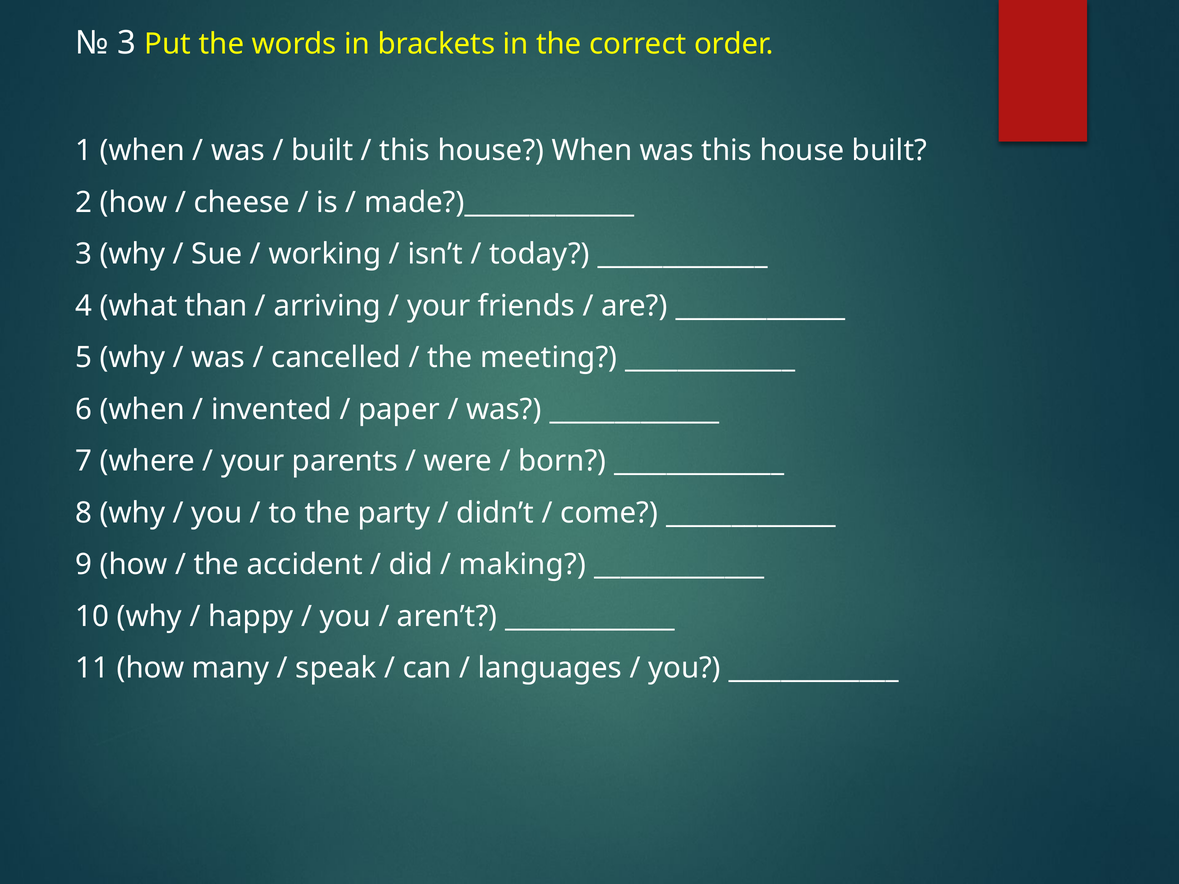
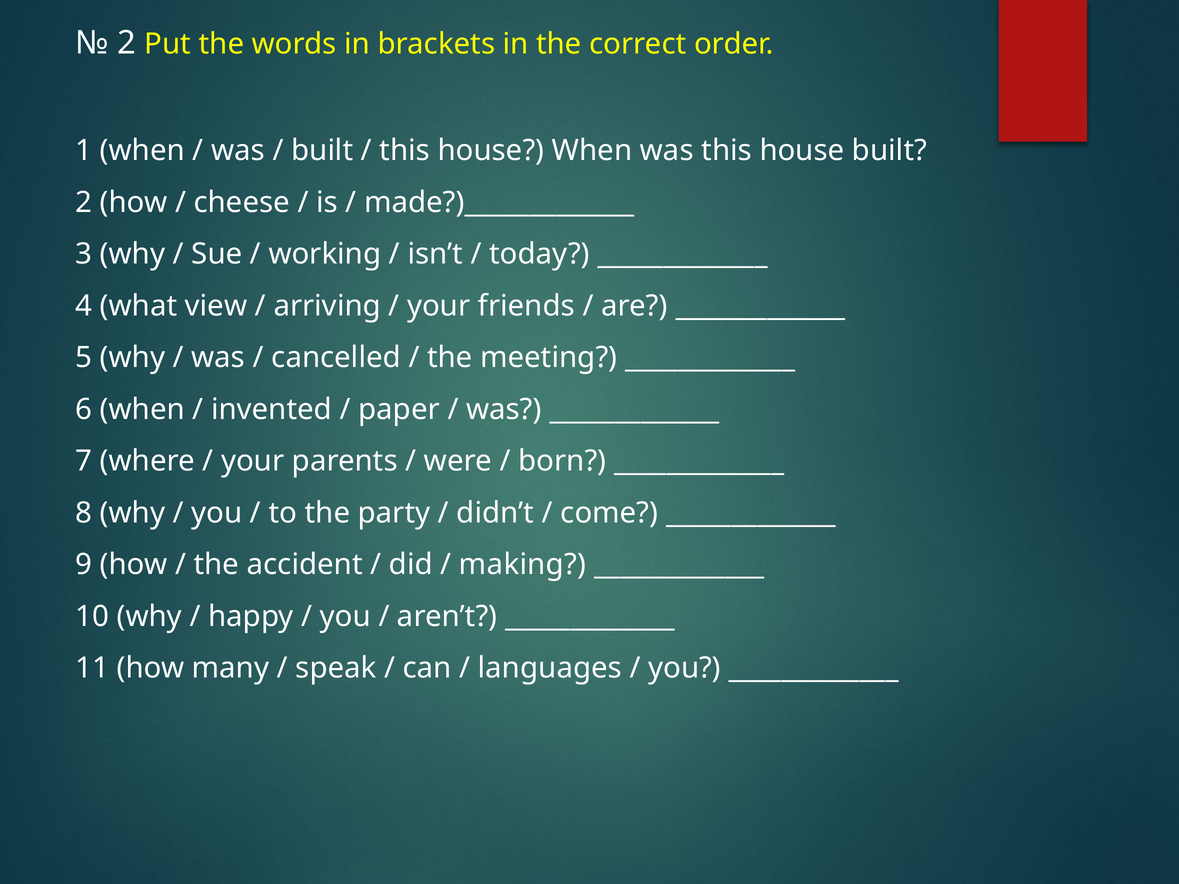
3 at (127, 43): 3 -> 2
than: than -> view
